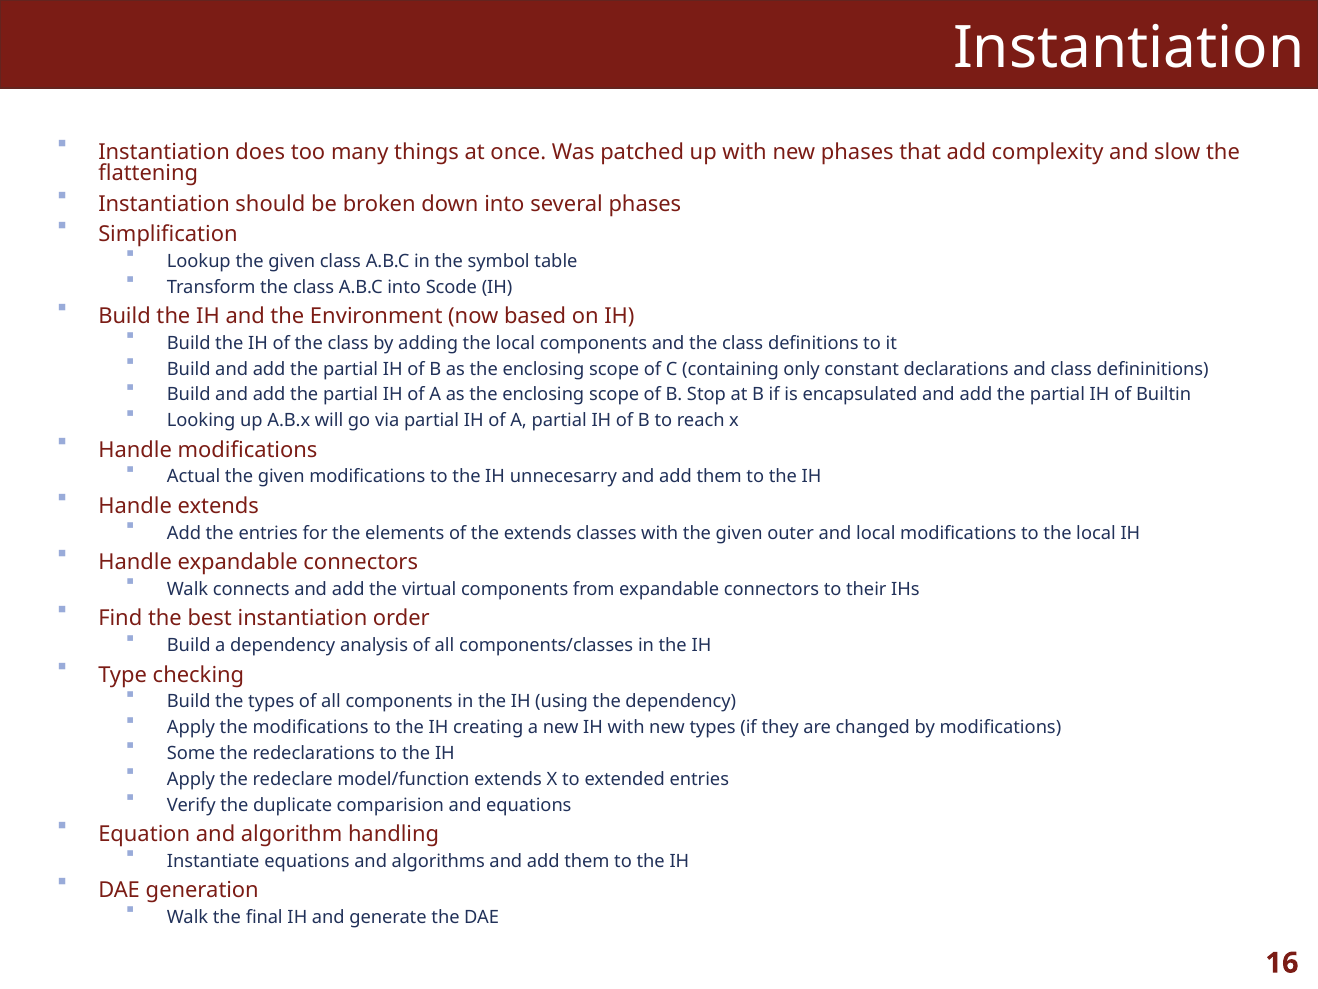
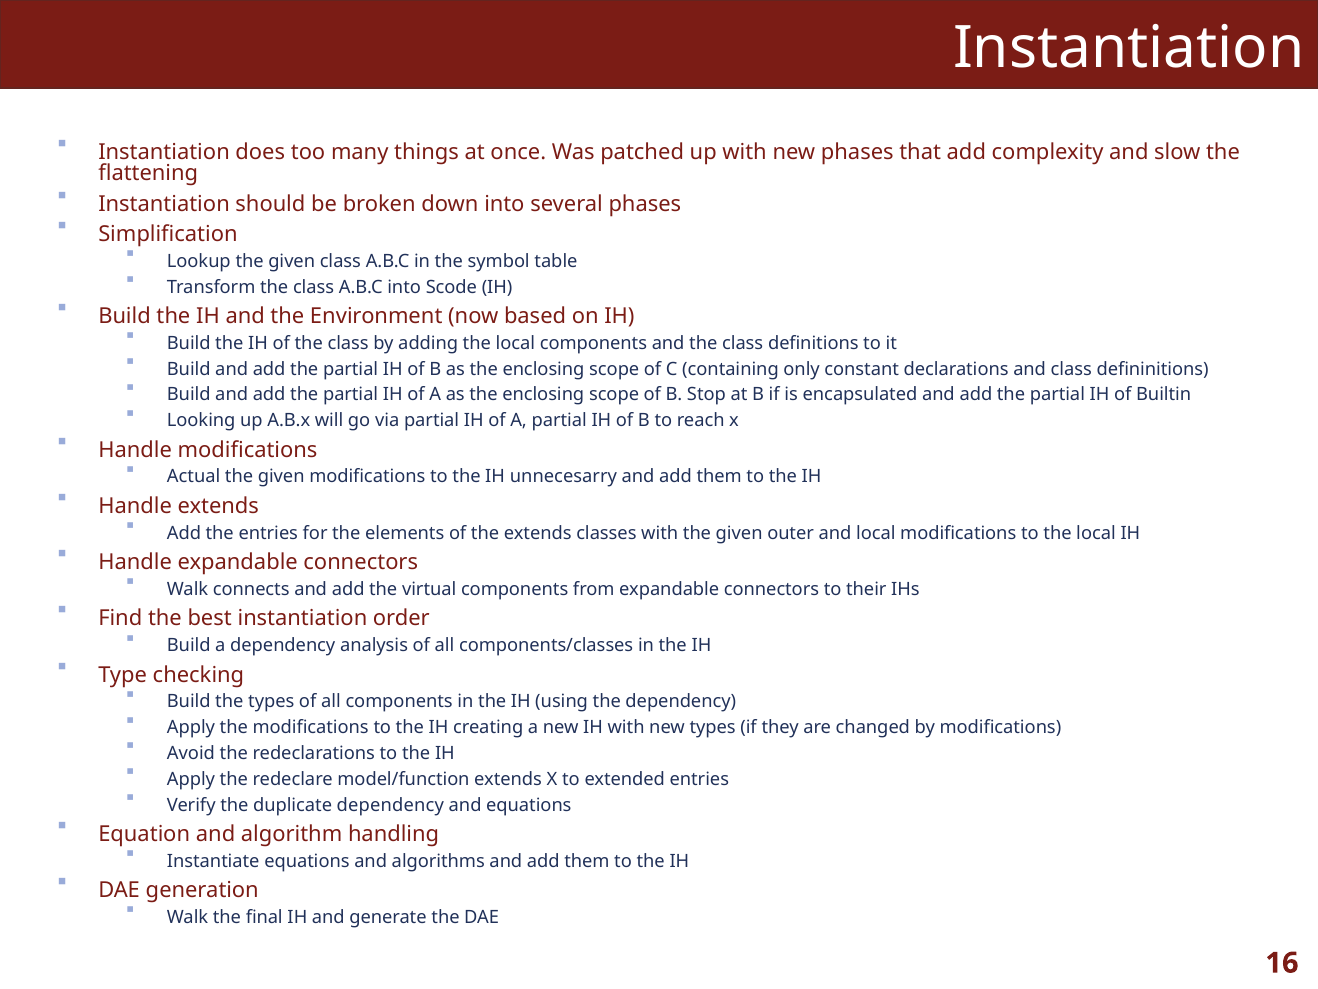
Some: Some -> Avoid
duplicate comparision: comparision -> dependency
